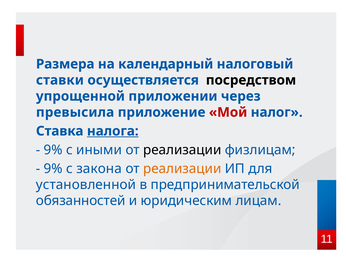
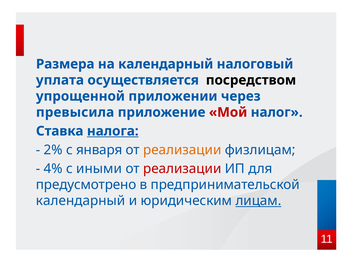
ставки: ставки -> уплата
9% at (53, 150): 9% -> 2%
иными: иными -> января
реализации at (182, 150) colour: black -> orange
9% at (53, 169): 9% -> 4%
закона: закона -> иными
реализации at (182, 169) colour: orange -> red
установленной: установленной -> предусмотрено
обязанностей at (81, 201): обязанностей -> календарный
лицам underline: none -> present
